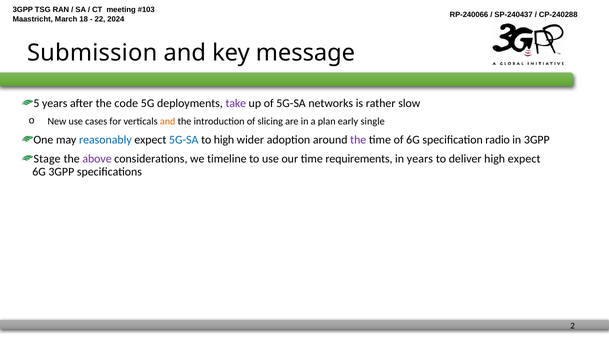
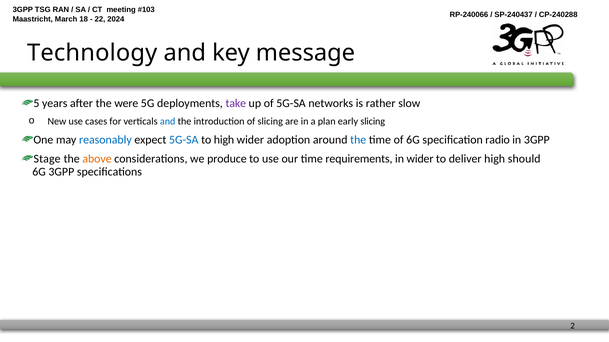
Submission: Submission -> Technology
code: code -> were
and at (168, 122) colour: orange -> blue
early single: single -> slicing
the at (358, 140) colour: purple -> blue
above colour: purple -> orange
timeline: timeline -> produce
in years: years -> wider
high expect: expect -> should
